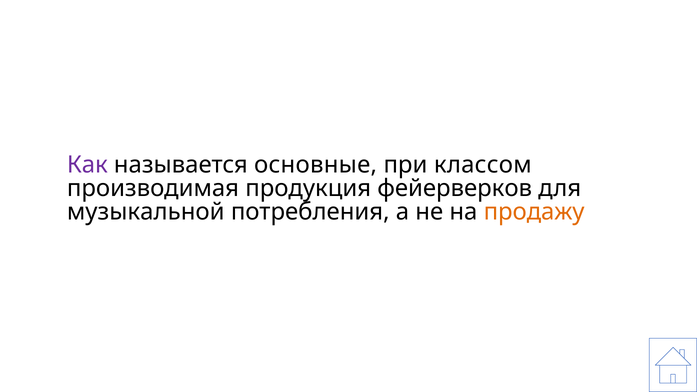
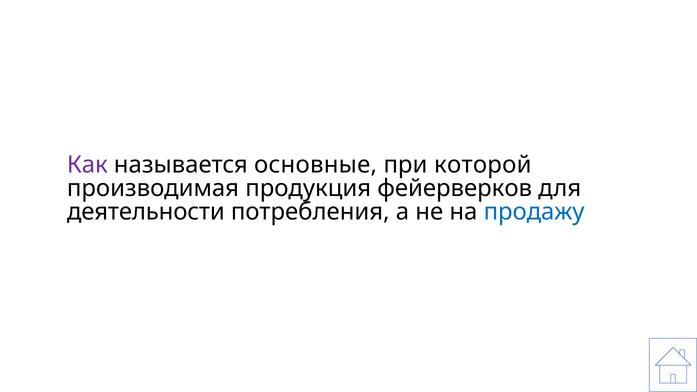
классом: классом -> которой
музыкальной: музыкальной -> деятельности
продажу colour: orange -> blue
